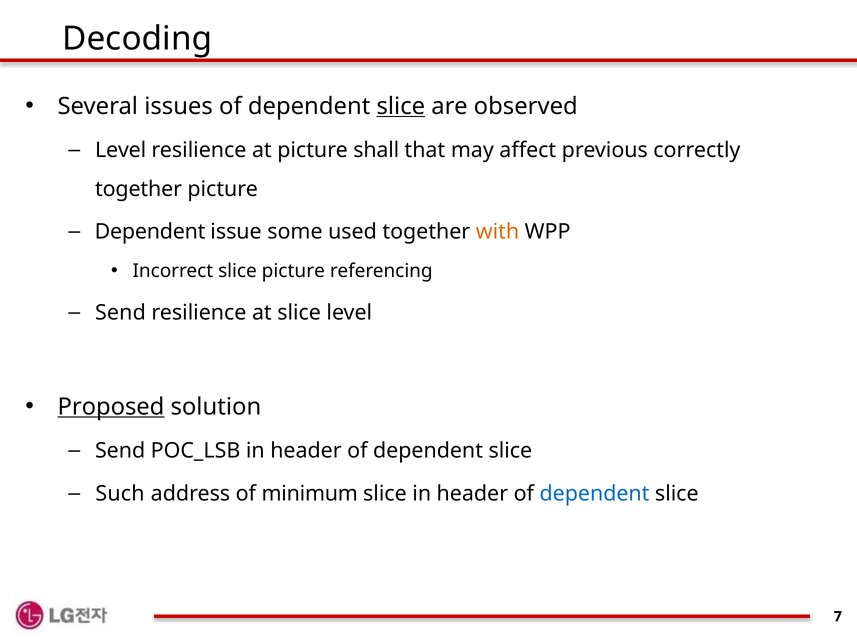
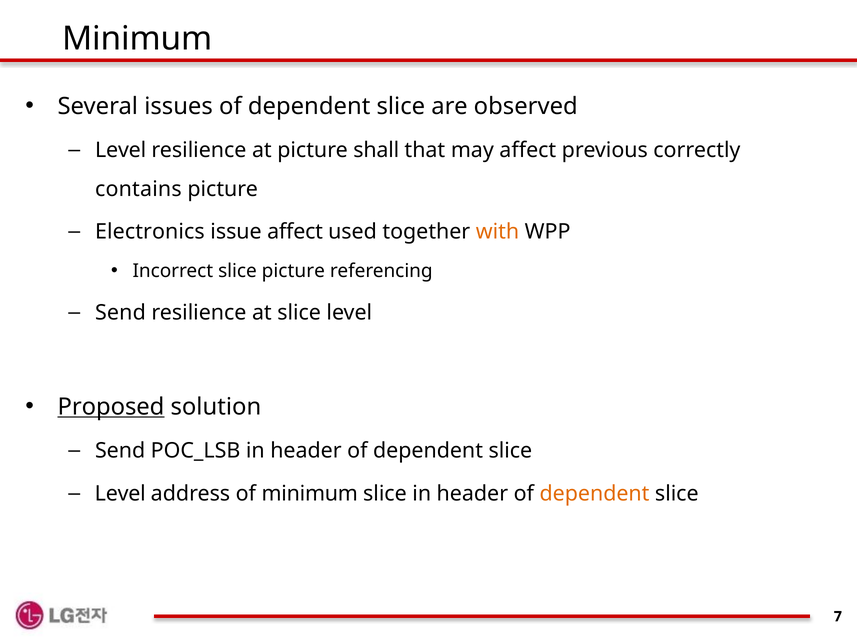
Decoding at (137, 39): Decoding -> Minimum
slice at (401, 106) underline: present -> none
together at (139, 189): together -> contains
Dependent at (150, 232): Dependent -> Electronics
issue some: some -> affect
Such at (120, 494): Such -> Level
dependent at (594, 494) colour: blue -> orange
